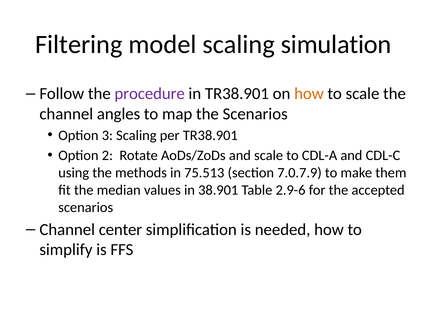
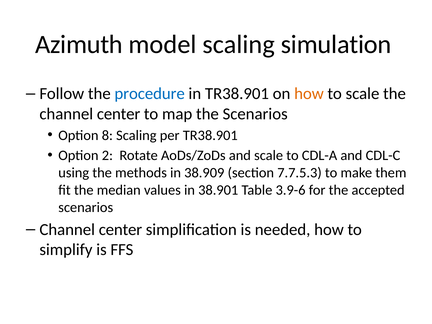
Filtering: Filtering -> Azimuth
procedure colour: purple -> blue
angles at (119, 114): angles -> center
3: 3 -> 8
75.513: 75.513 -> 38.909
7.0.7.9: 7.0.7.9 -> 7.7.5.3
2.9-6: 2.9-6 -> 3.9-6
